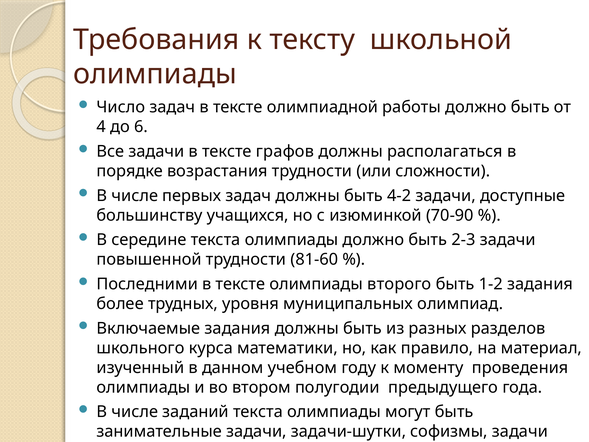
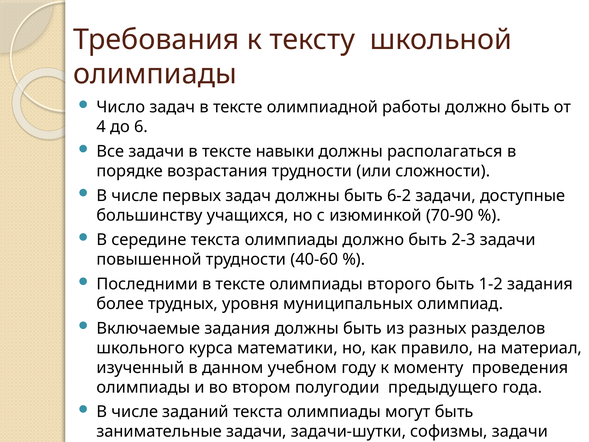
графов: графов -> навыки
4-2: 4-2 -> 6-2
81-60: 81-60 -> 40-60
